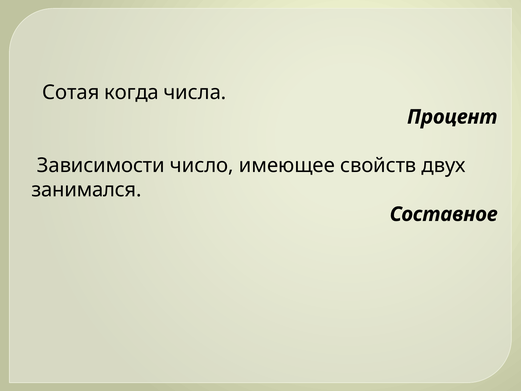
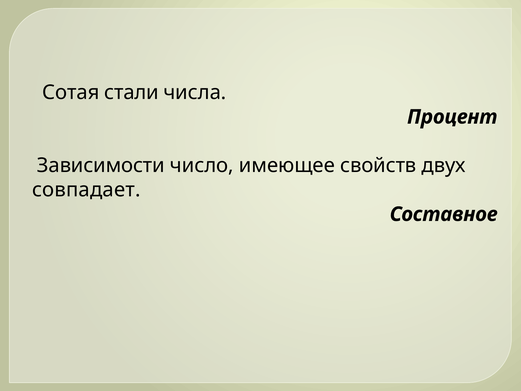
когда: когда -> стали
занимался: занимался -> совпадает
